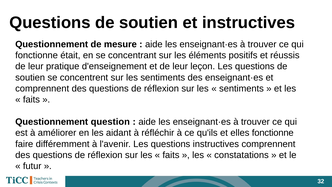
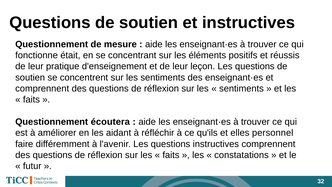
question: question -> écoutera
elles fonctionne: fonctionne -> personnel
